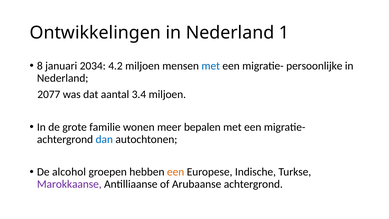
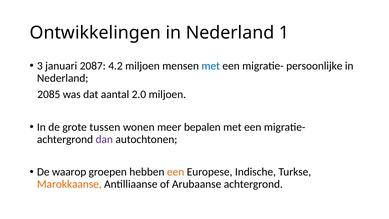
8: 8 -> 3
2034: 2034 -> 2087
2077: 2077 -> 2085
3.4: 3.4 -> 2.0
familie: familie -> tussen
dan colour: blue -> purple
alcohol: alcohol -> waarop
Marokkaanse colour: purple -> orange
